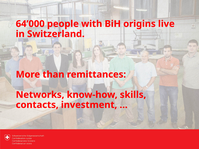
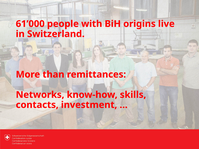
64’000: 64’000 -> 61’000
